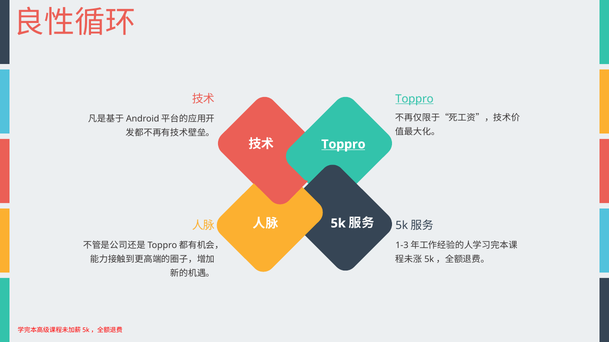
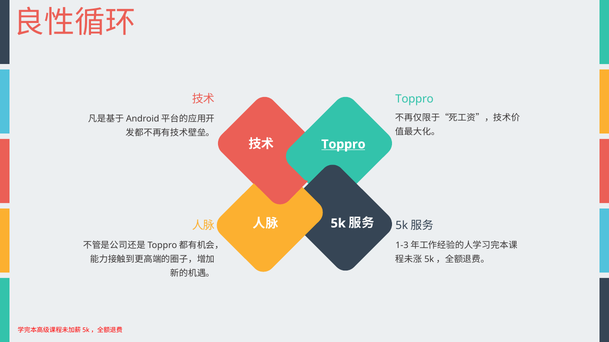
Toppro at (414, 99) underline: present -> none
